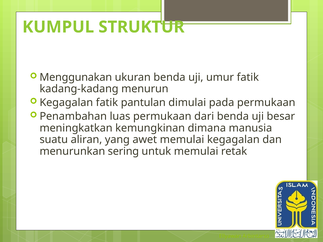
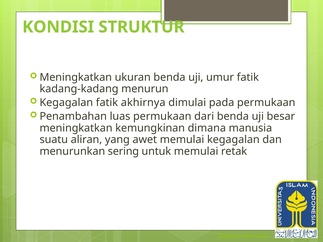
KUMPUL: KUMPUL -> KONDISI
Menggunakan at (76, 77): Menggunakan -> Meningkatkan
pantulan: pantulan -> akhirnya
